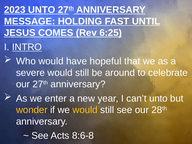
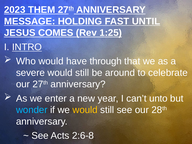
2023 UNTO: UNTO -> THEM
6:25: 6:25 -> 1:25
hopeful: hopeful -> through
wonder colour: yellow -> light blue
8:6-8: 8:6-8 -> 2:6-8
